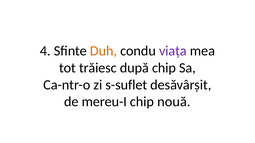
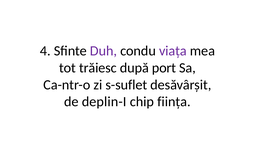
Duh colour: orange -> purple
după chip: chip -> port
mereu-I: mereu-I -> deplin-I
nouă: nouă -> ființa
